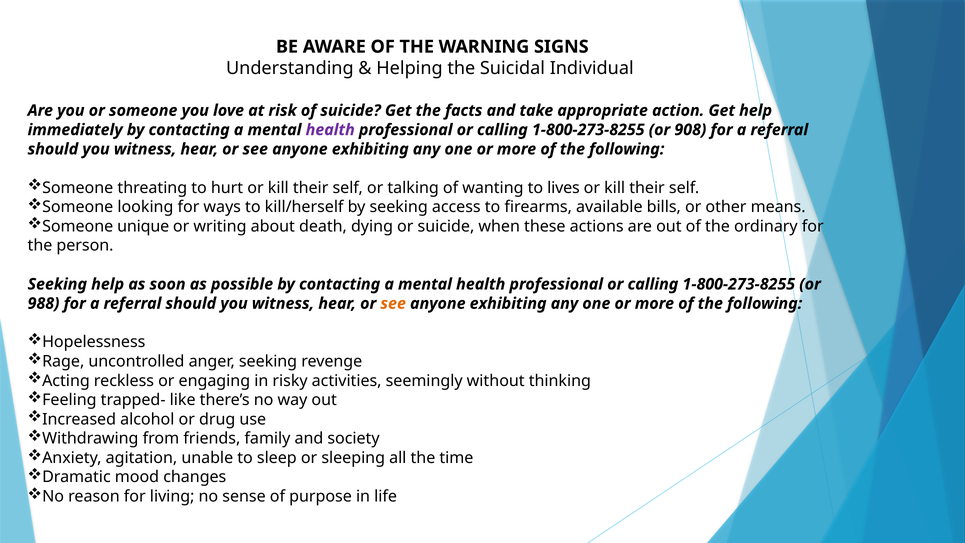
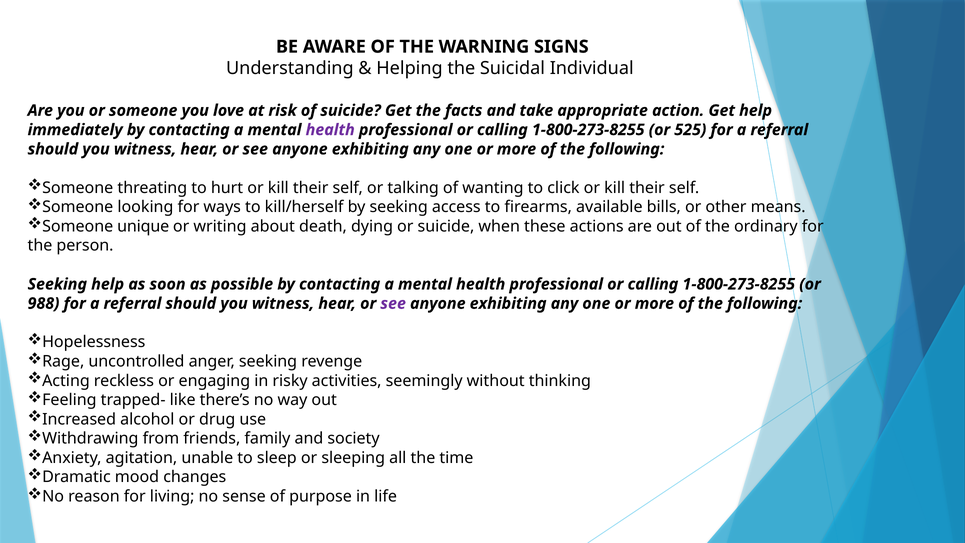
908: 908 -> 525
lives: lives -> click
see at (393, 303) colour: orange -> purple
